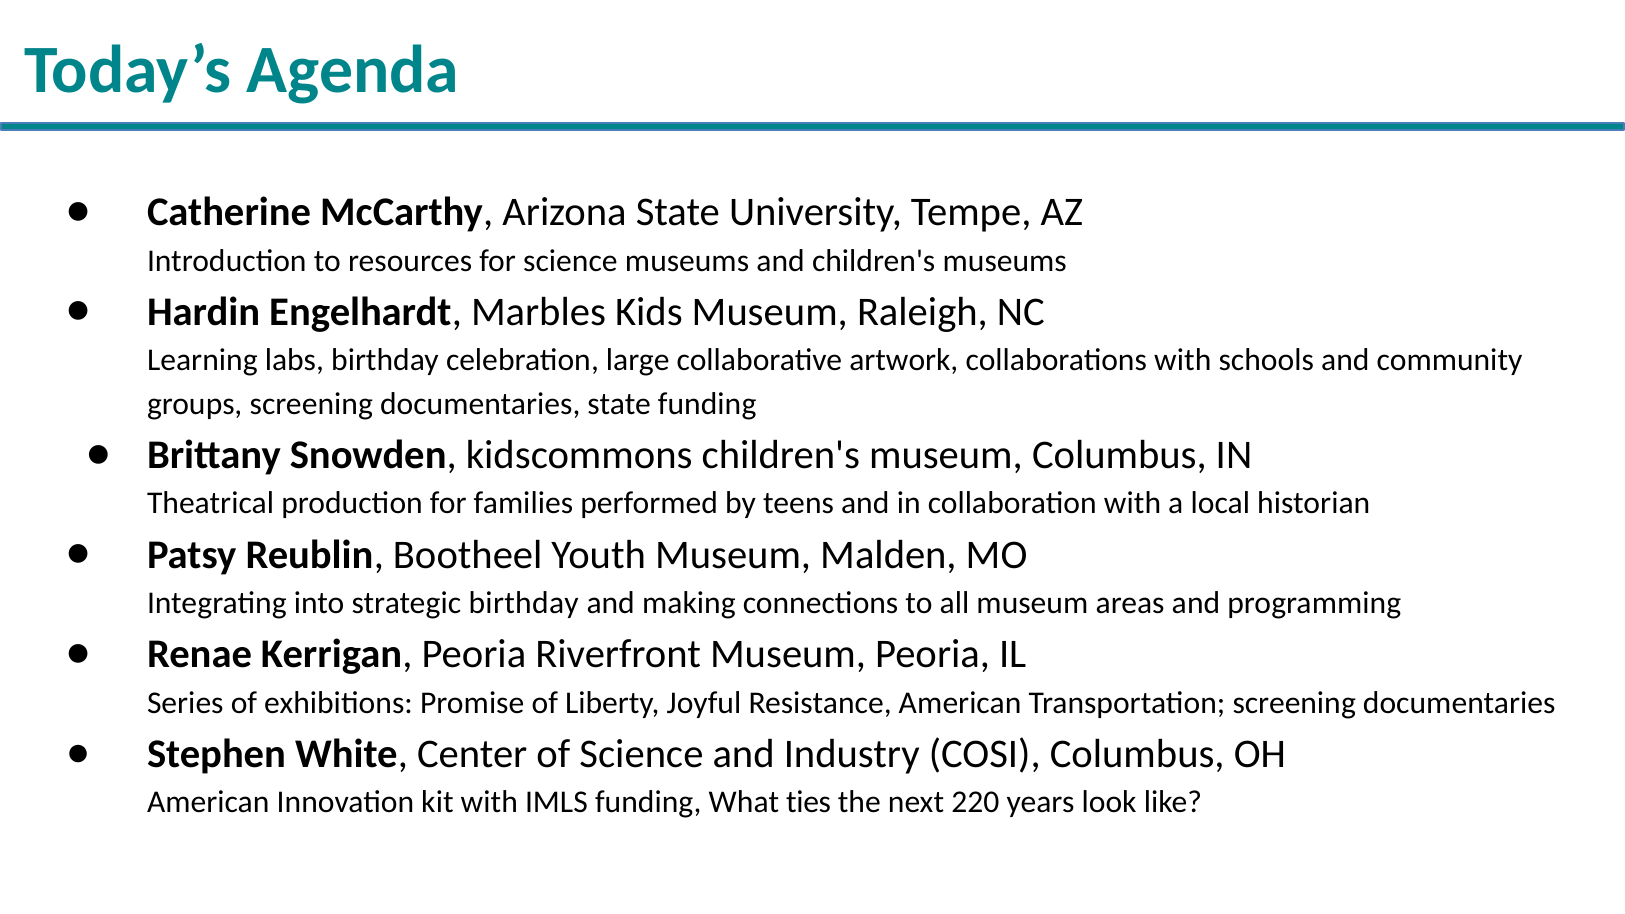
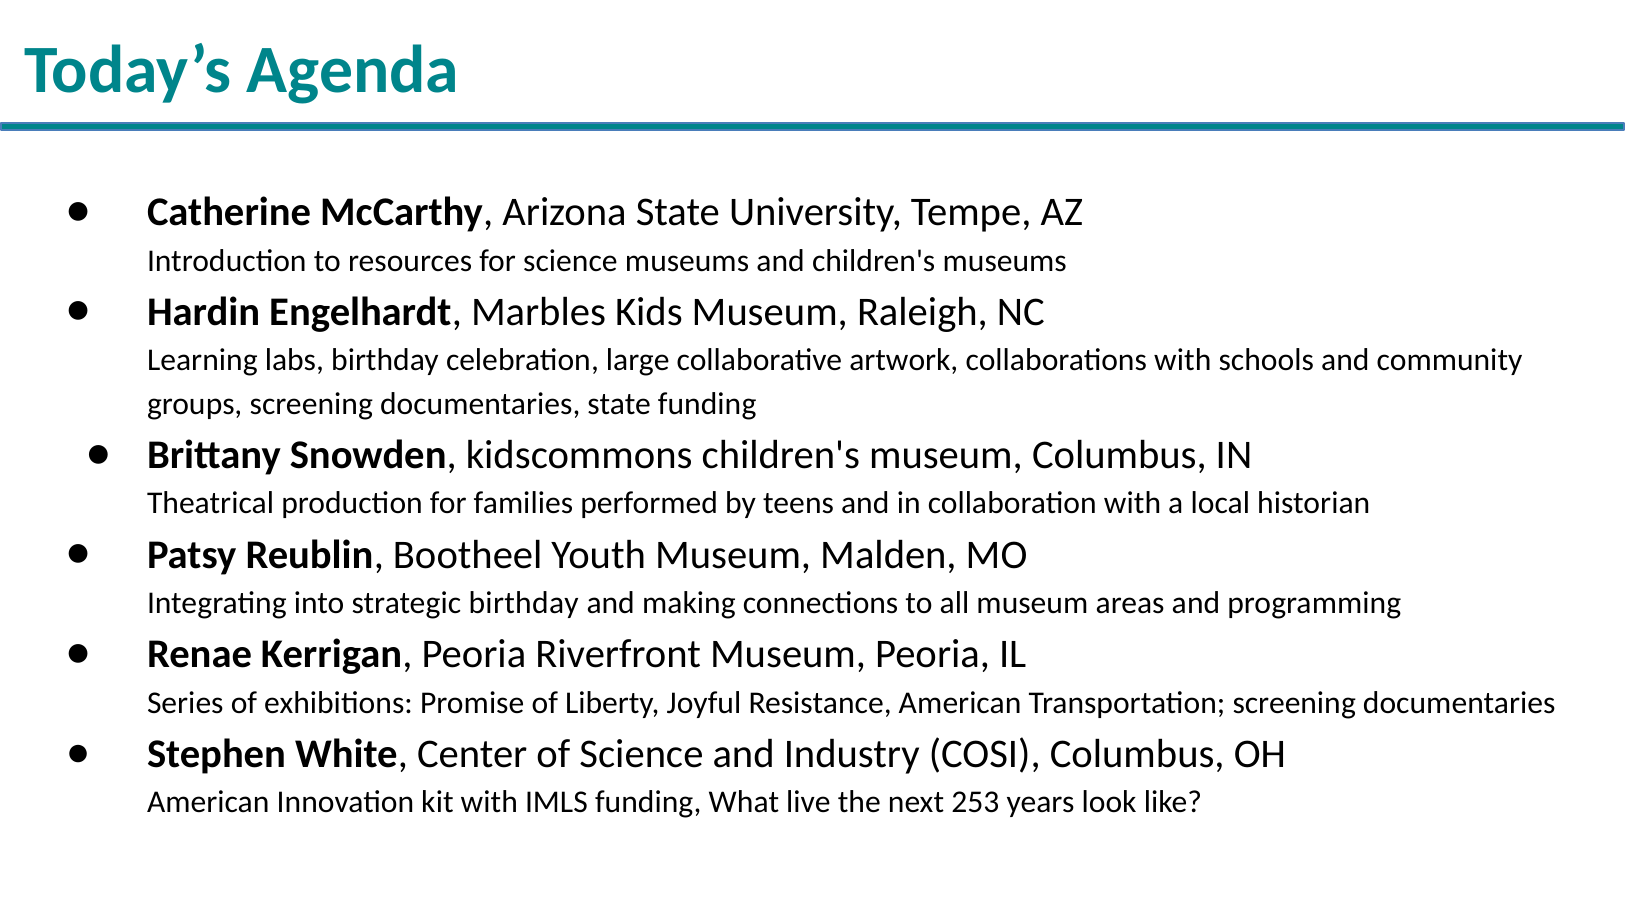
ties: ties -> live
220: 220 -> 253
